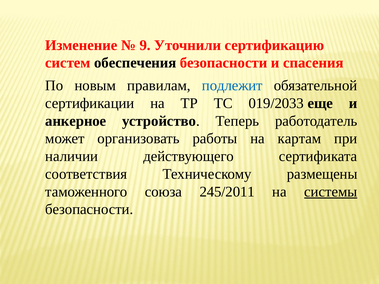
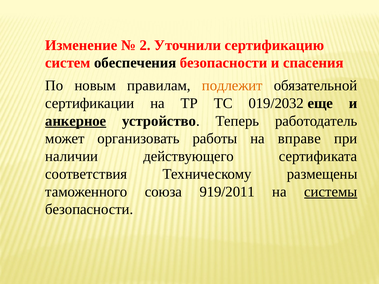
9: 9 -> 2
подлежит colour: blue -> orange
019/2033: 019/2033 -> 019/2032
анкерное underline: none -> present
картам: картам -> вправе
245/2011: 245/2011 -> 919/2011
